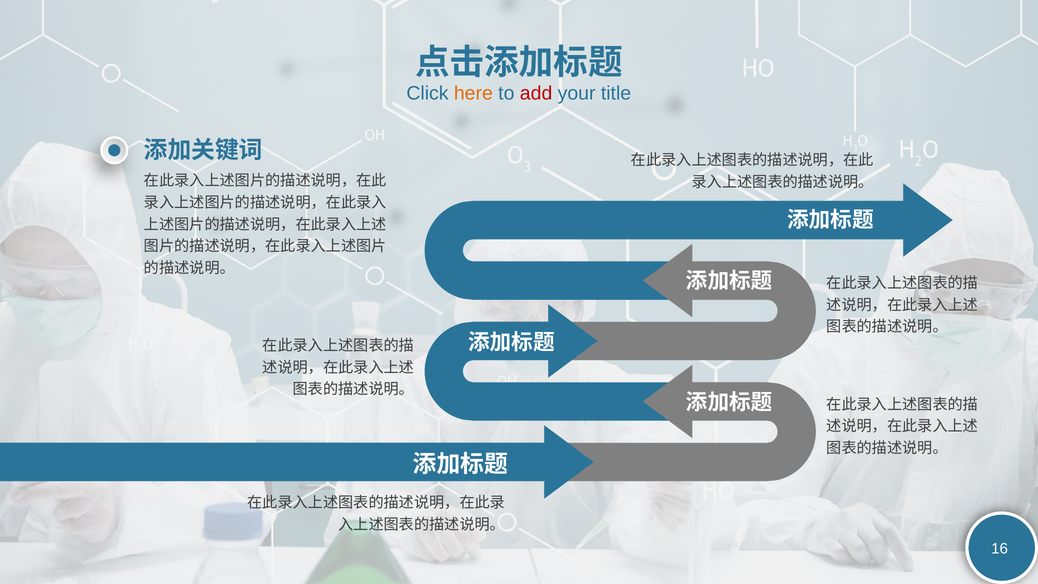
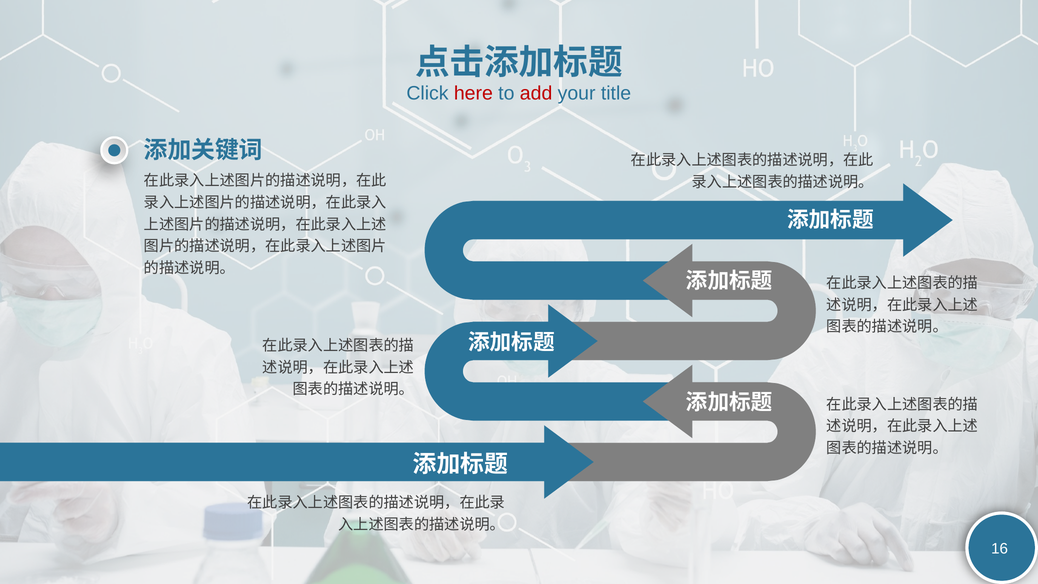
here colour: orange -> red
